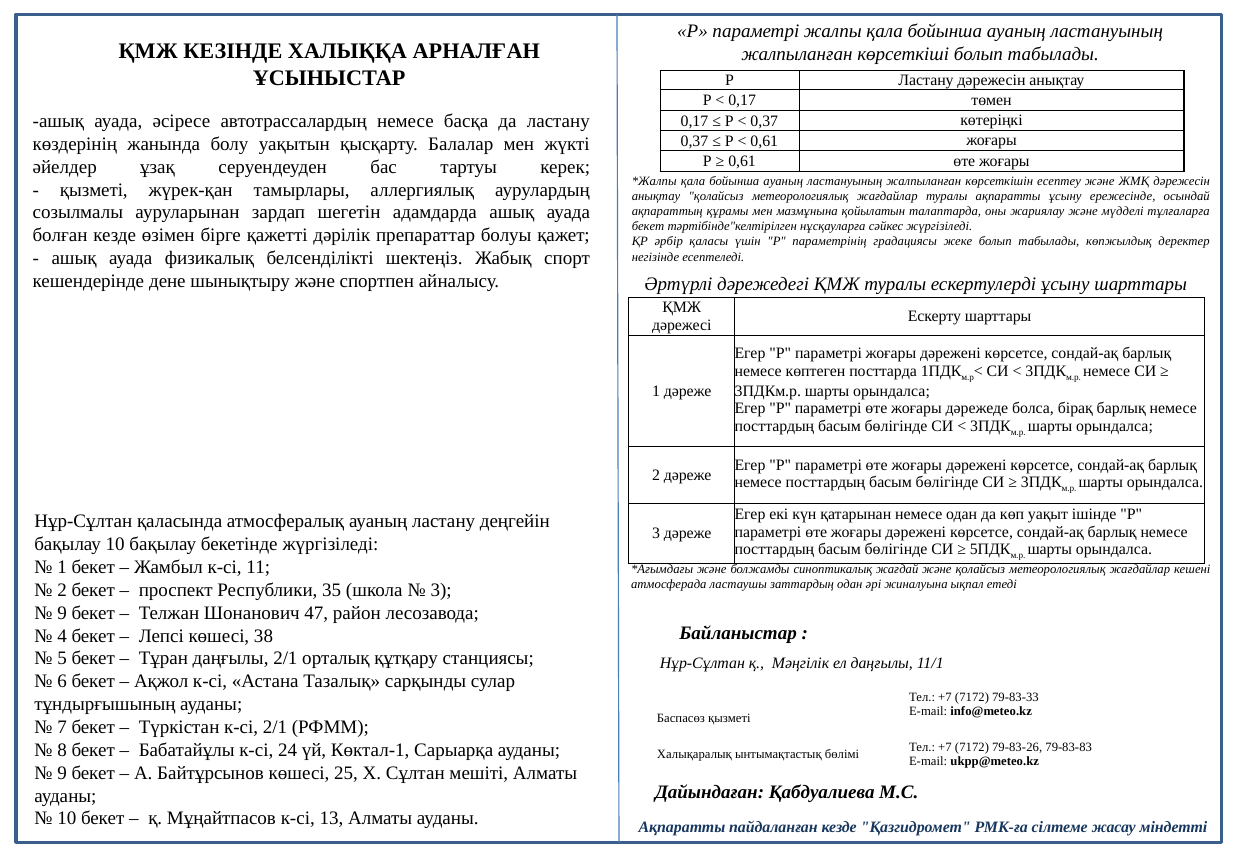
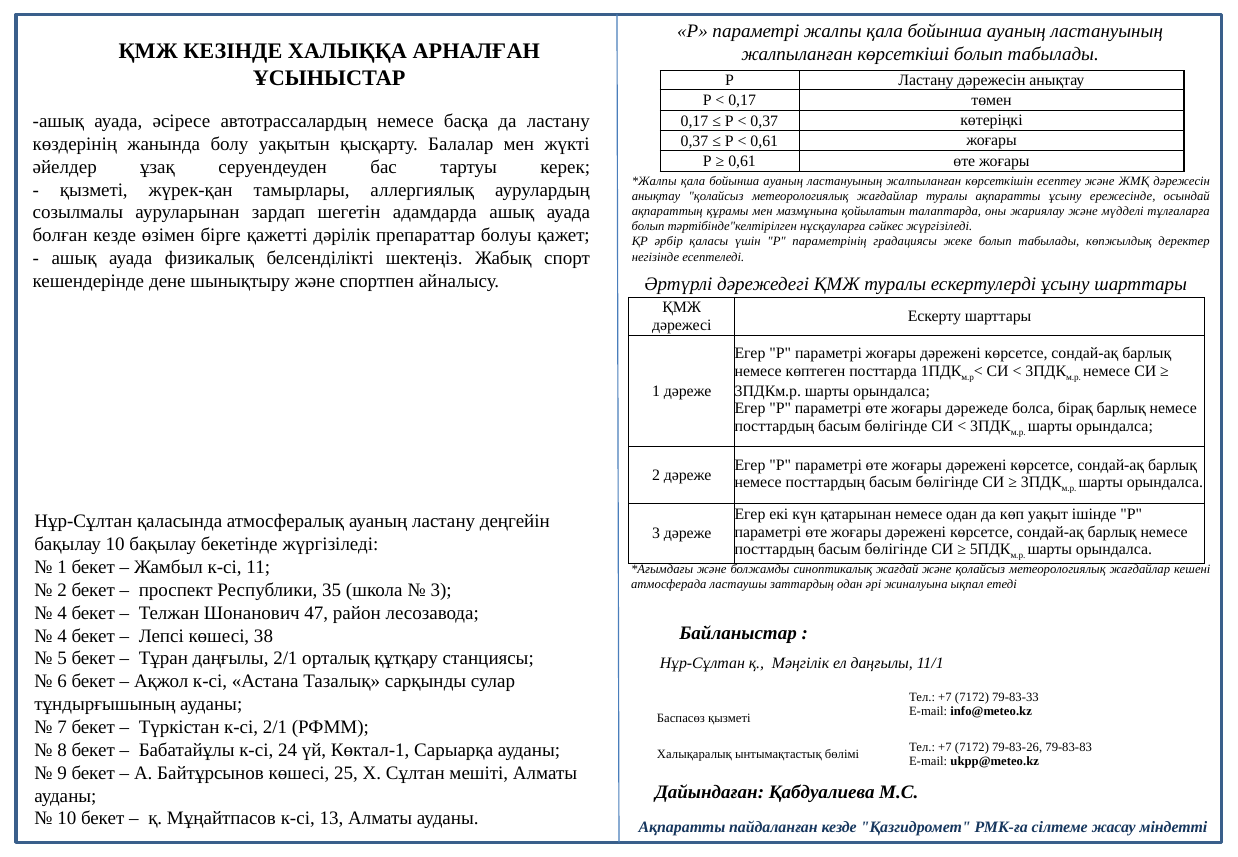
бекет at (648, 227): бекет -> болып
9 at (62, 613): 9 -> 4
